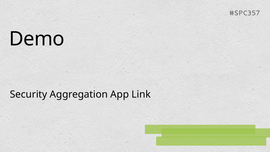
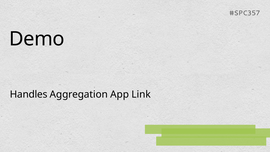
Security: Security -> Handles
